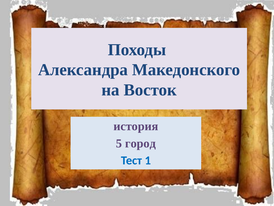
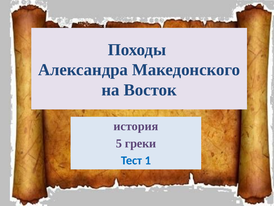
город: город -> греки
